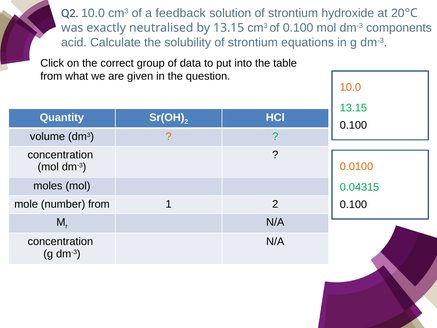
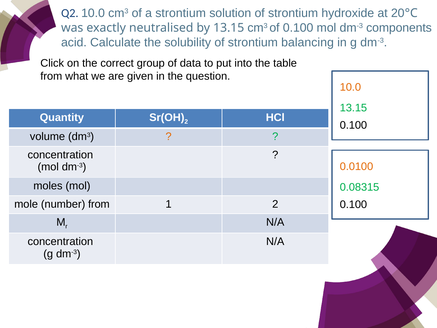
a feedback: feedback -> strontium
equations: equations -> balancing
0.04315: 0.04315 -> 0.08315
